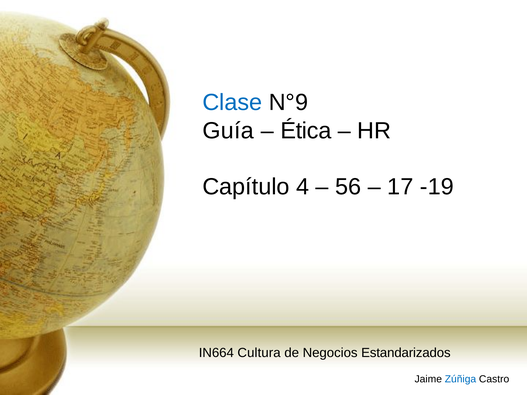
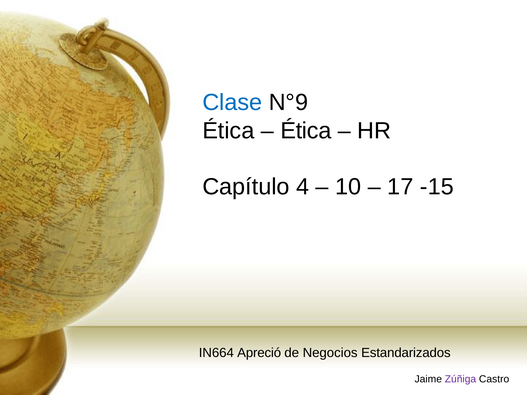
Guía at (228, 131): Guía -> Ética
56: 56 -> 10
-19: -19 -> -15
Cultura: Cultura -> Apreció
Zúñiga colour: blue -> purple
